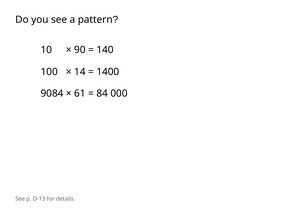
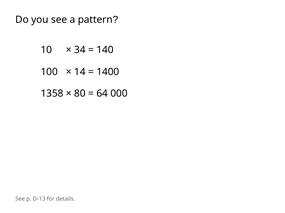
90: 90 -> 34
9084: 9084 -> 1358
61: 61 -> 80
84: 84 -> 64
